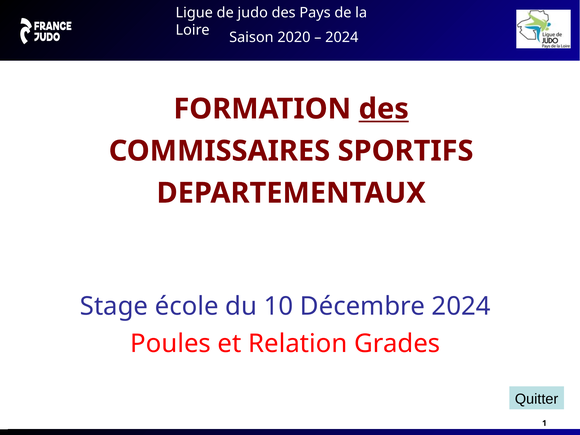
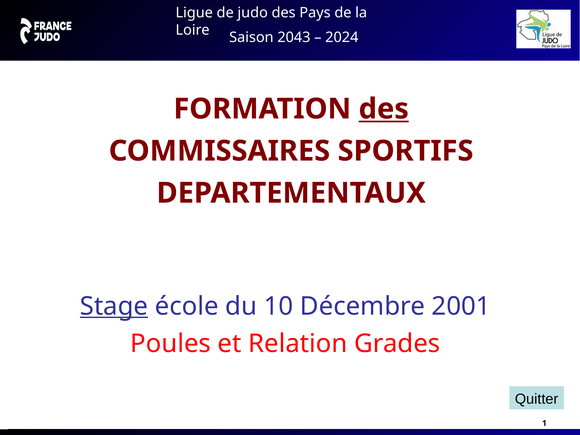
2020: 2020 -> 2043
Stage underline: none -> present
Décembre 2024: 2024 -> 2001
